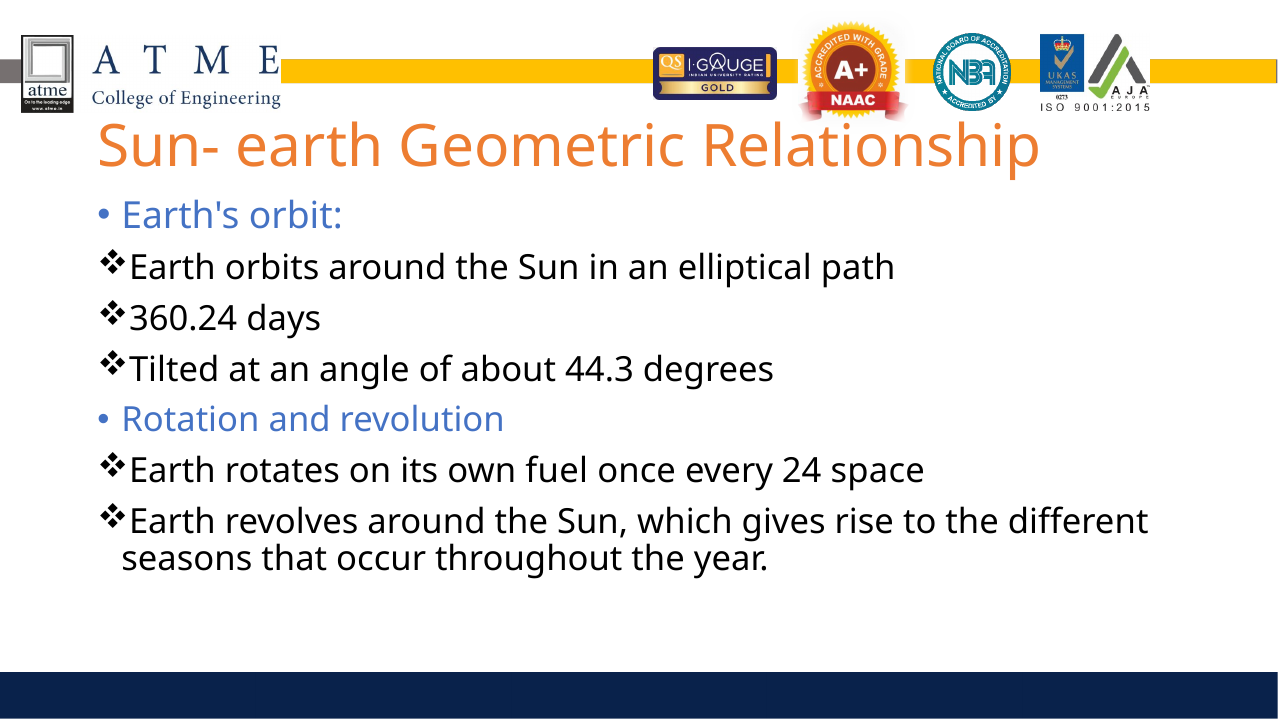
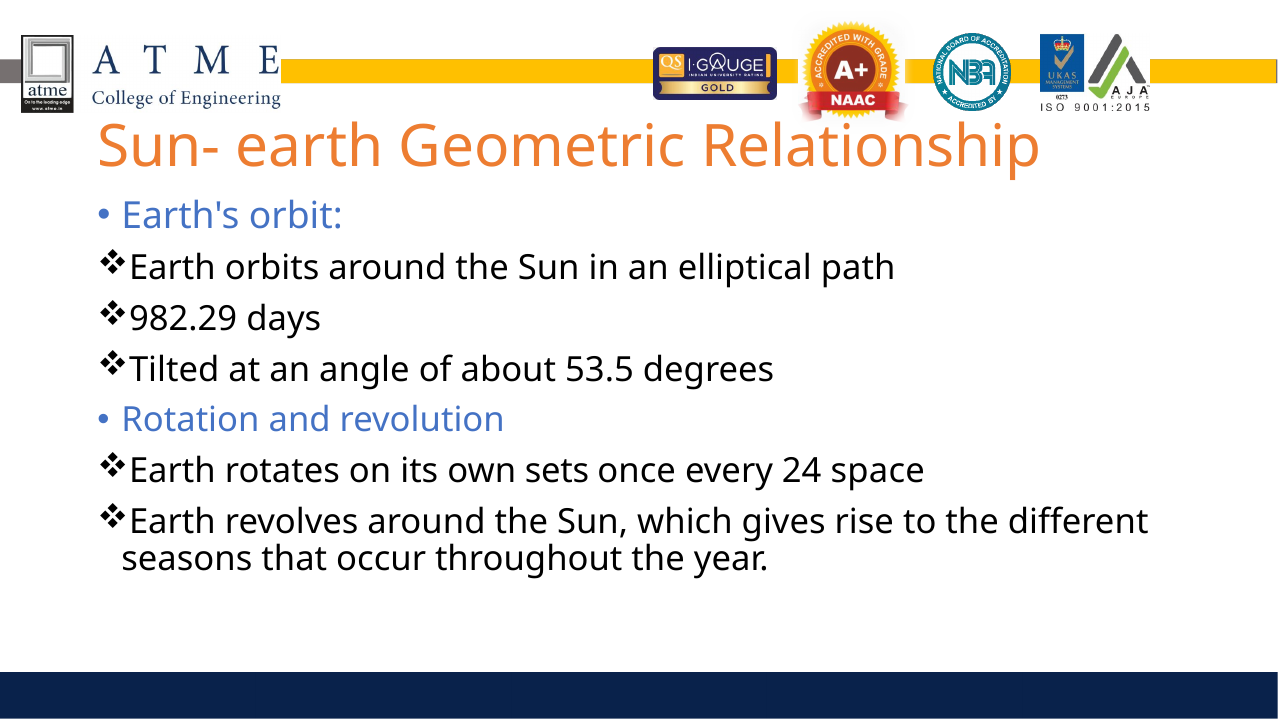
360.24: 360.24 -> 982.29
44.3: 44.3 -> 53.5
fuel: fuel -> sets
